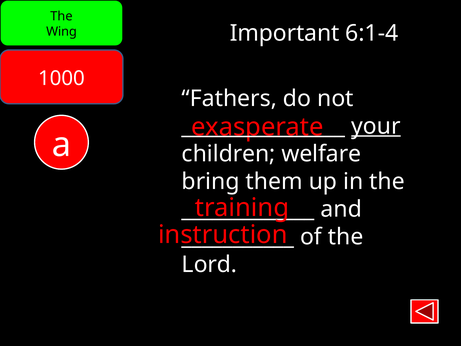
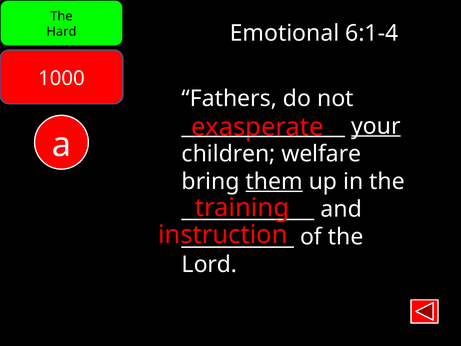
Important: Important -> Emotional
Wing: Wing -> Hard
them underline: none -> present
